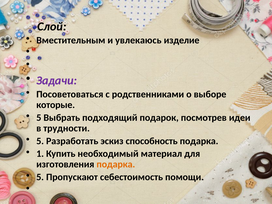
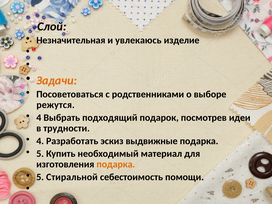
Вместительным: Вместительным -> Незначительная
Задачи colour: purple -> orange
которые: которые -> режутся
5 at (39, 118): 5 -> 4
5 at (40, 141): 5 -> 4
способность: способность -> выдвижные
1 at (40, 154): 1 -> 5
Пропускают: Пропускают -> Стиральной
